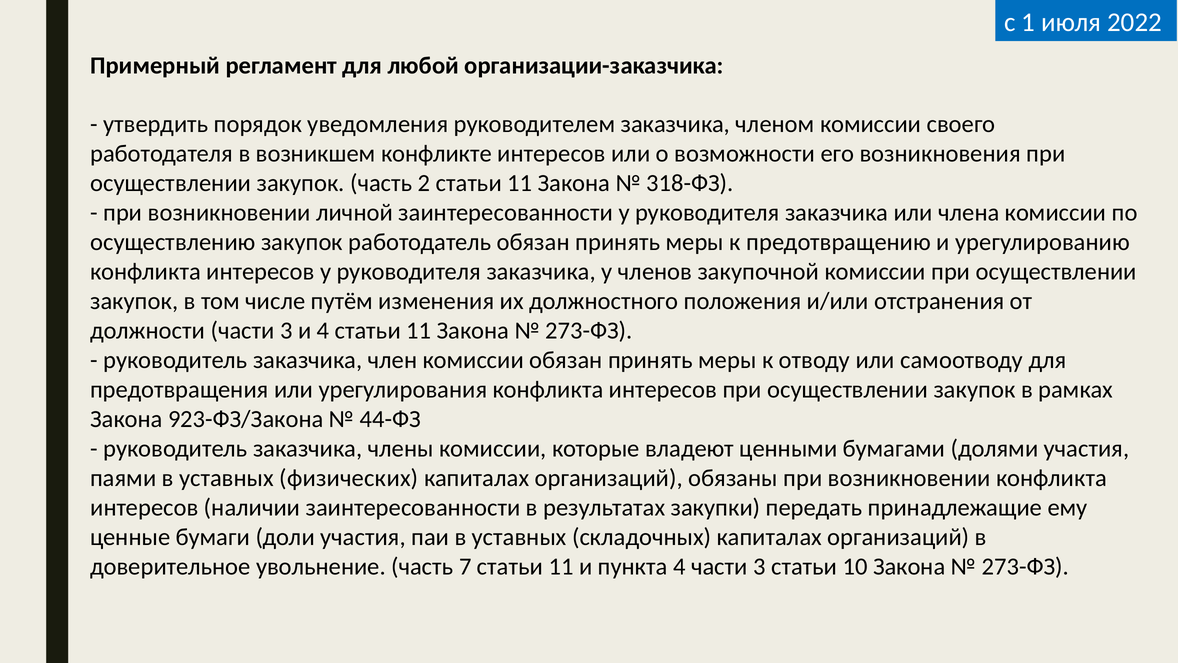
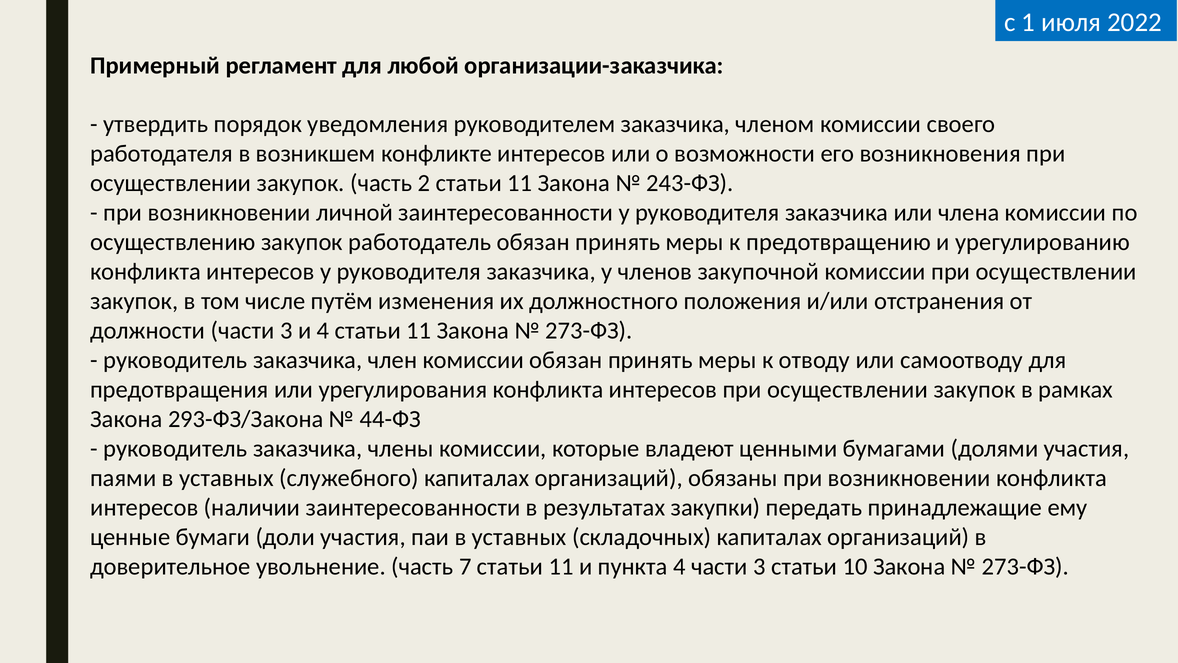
318-ФЗ: 318-ФЗ -> 243-ФЗ
923-ФЗ/Закона: 923-ФЗ/Закона -> 293-ФЗ/Закона
физических: физических -> служебного
